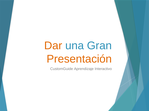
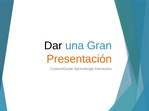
Dar colour: orange -> black
